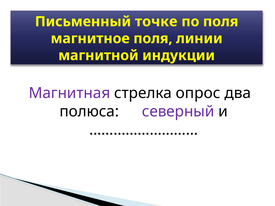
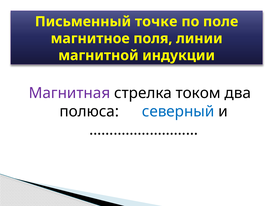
по поля: поля -> поле
опрос: опрос -> током
северный colour: purple -> blue
